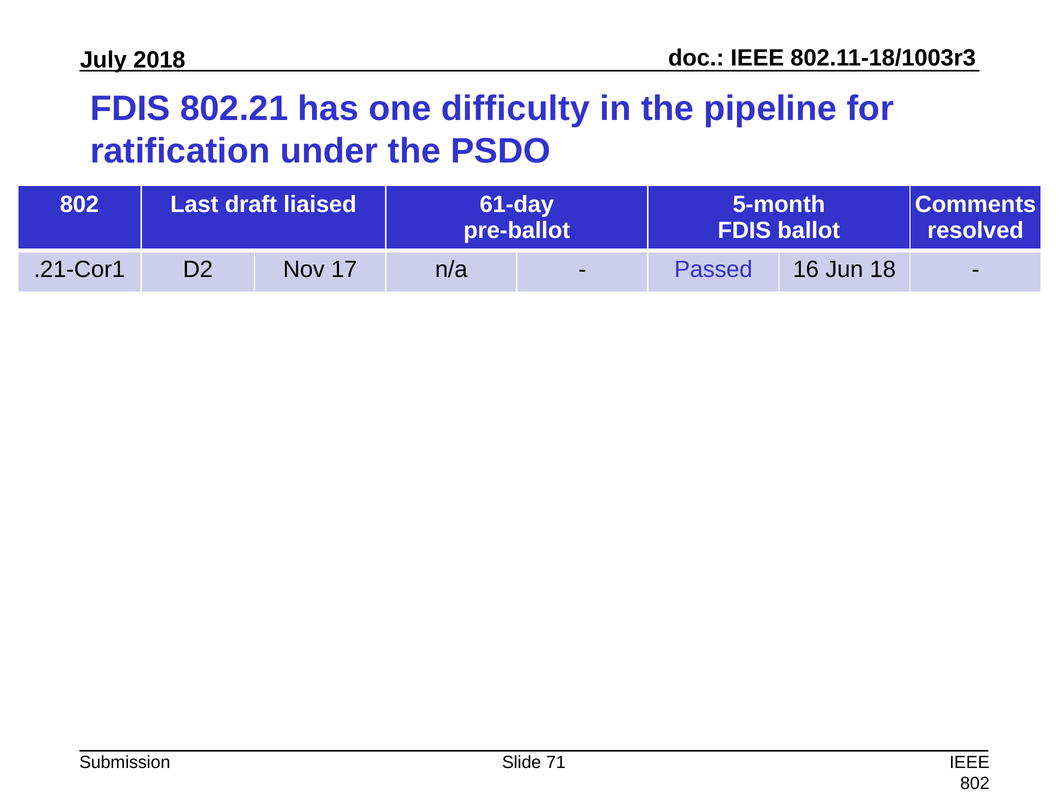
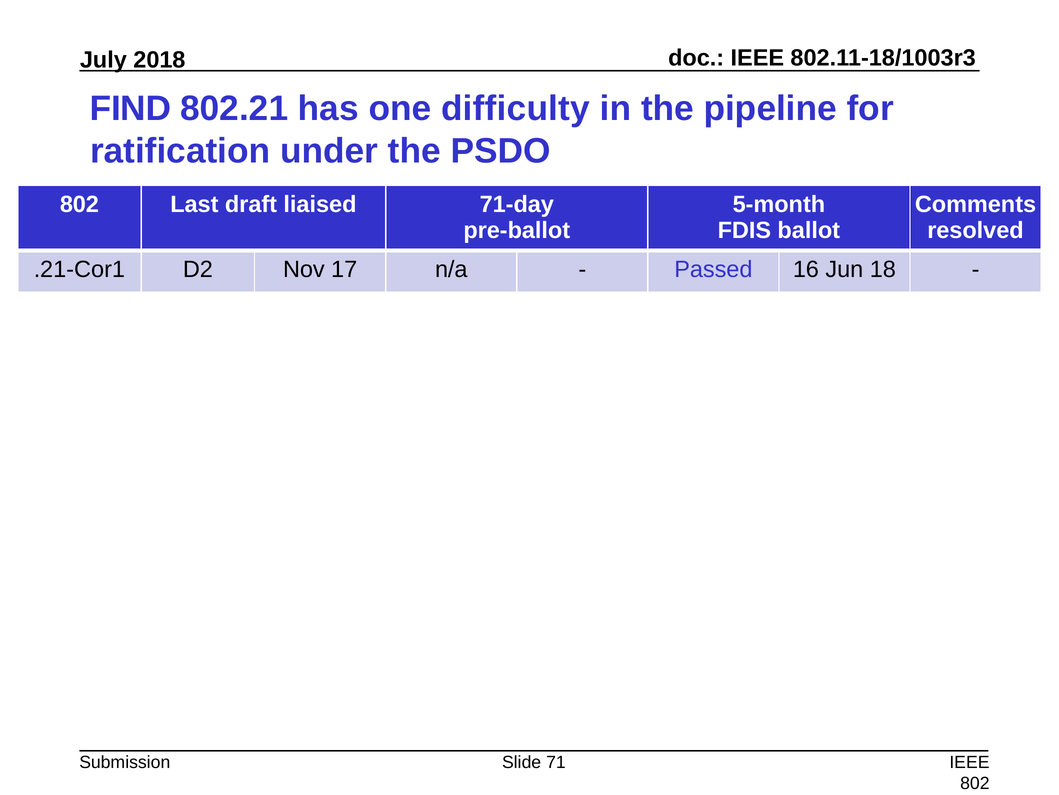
FDIS at (130, 108): FDIS -> FIND
61-day: 61-day -> 71-day
